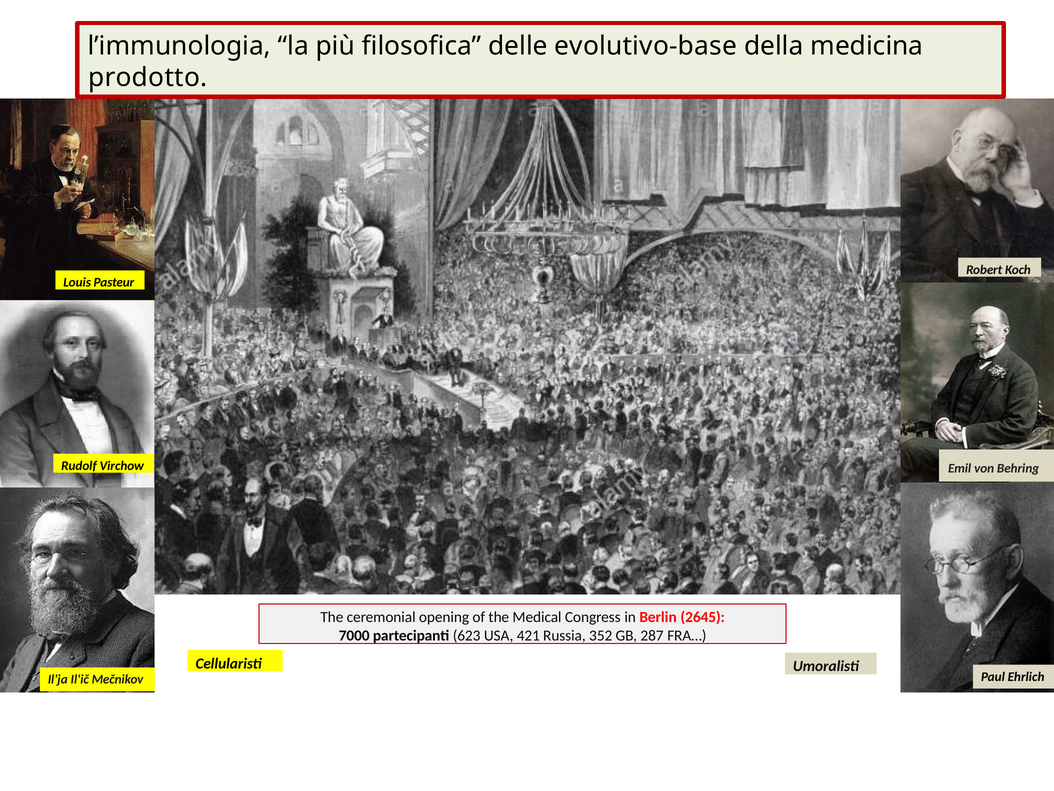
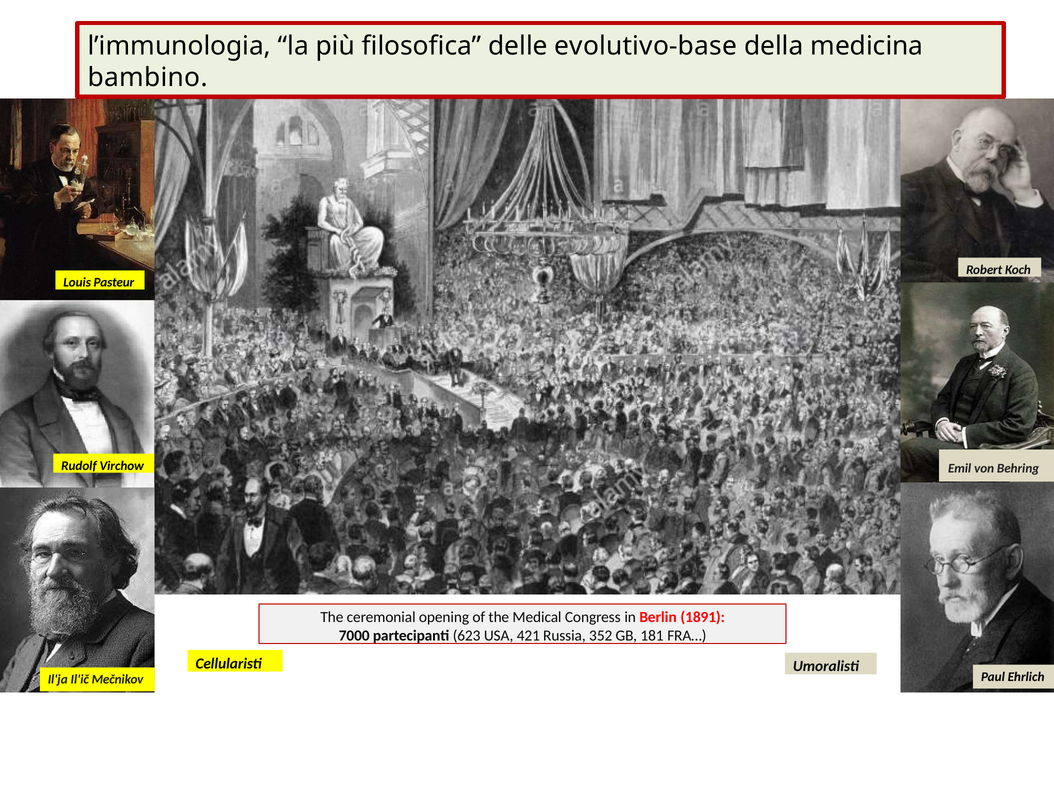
prodotto: prodotto -> bambino
2645: 2645 -> 1891
287: 287 -> 181
